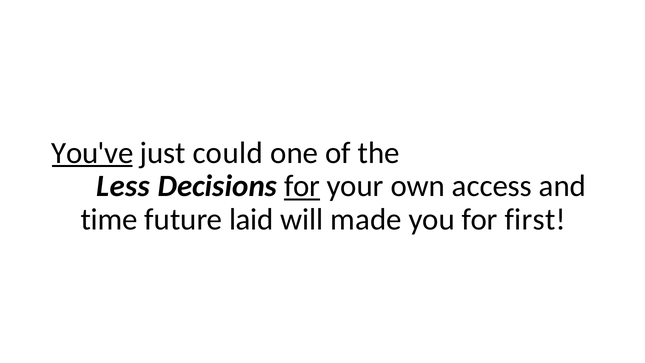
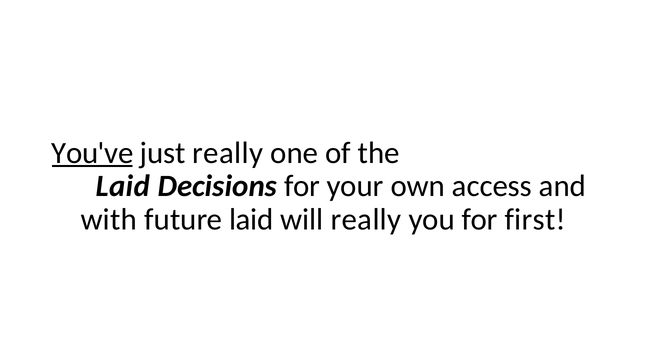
just could: could -> really
Less at (123, 186): Less -> Laid
for at (302, 186) underline: present -> none
time: time -> with
will made: made -> really
